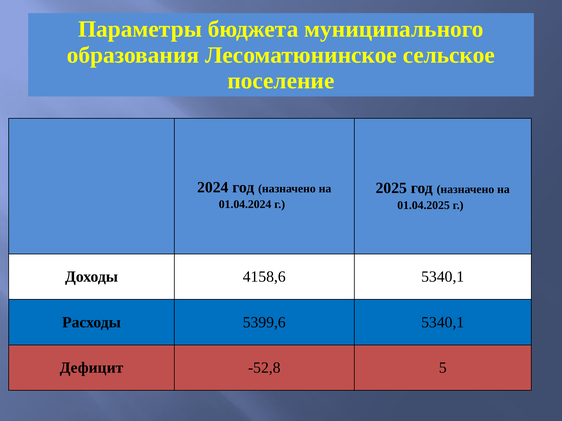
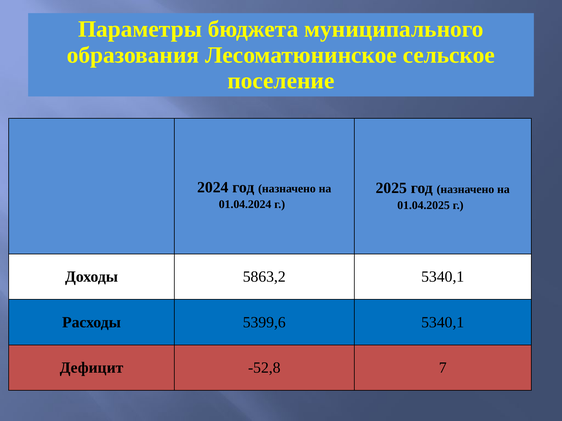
4158,6: 4158,6 -> 5863,2
5: 5 -> 7
